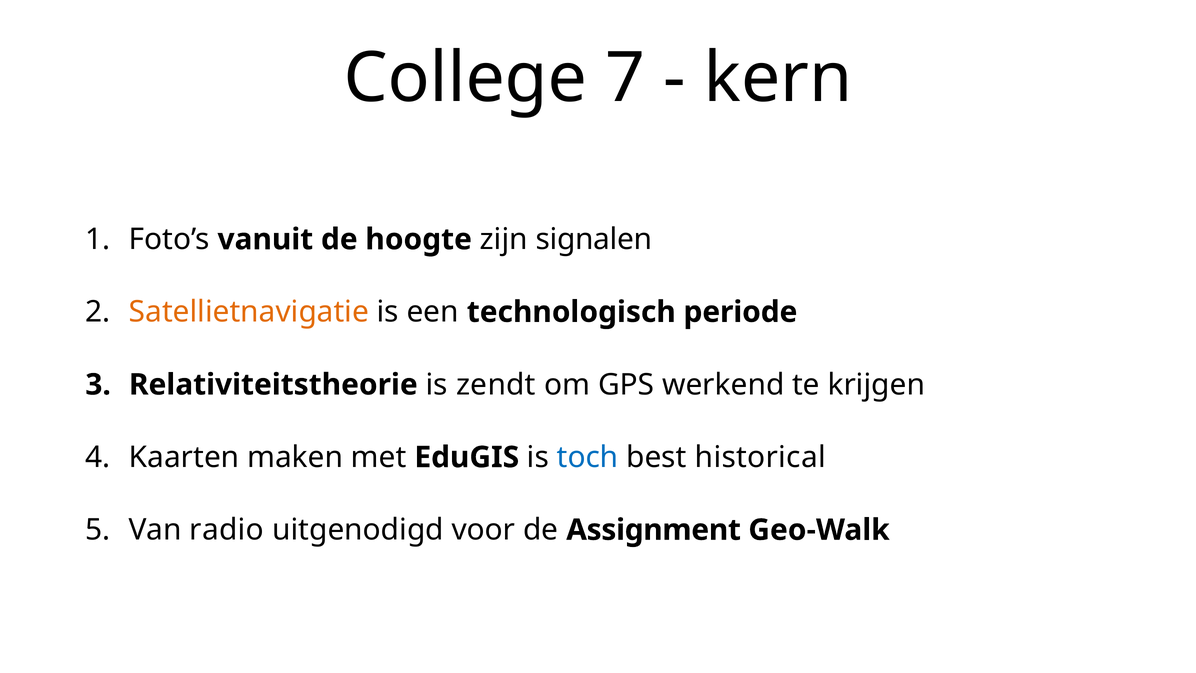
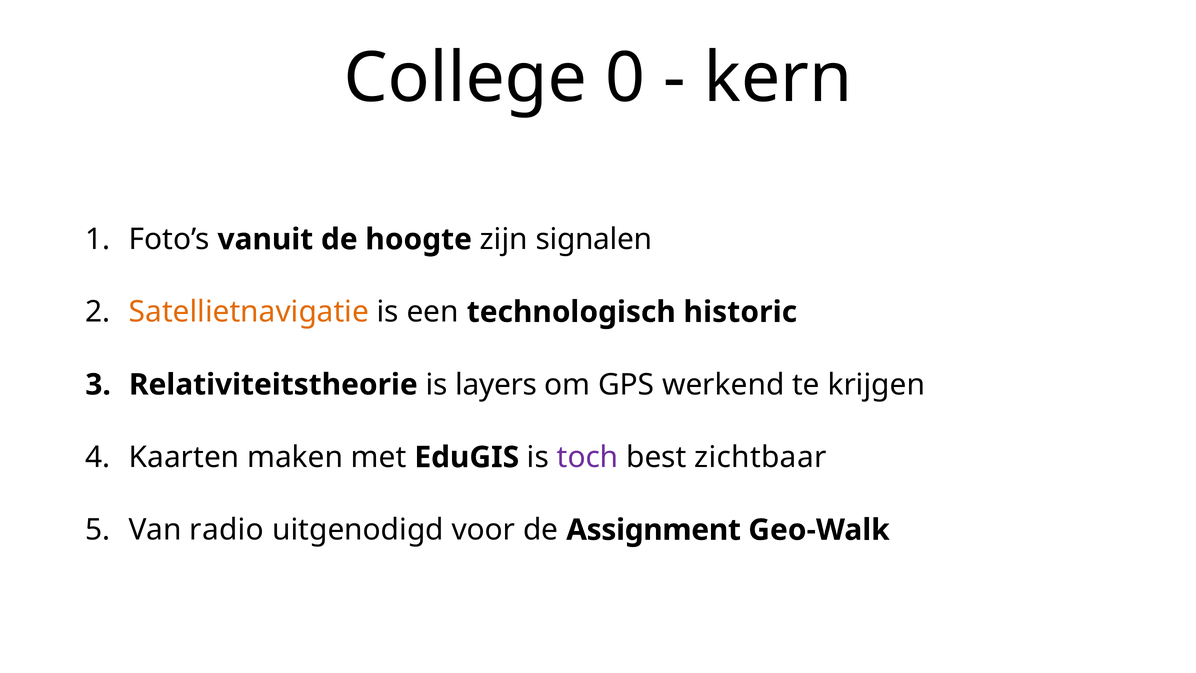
7: 7 -> 0
periode: periode -> historic
zendt: zendt -> layers
toch colour: blue -> purple
historical: historical -> zichtbaar
